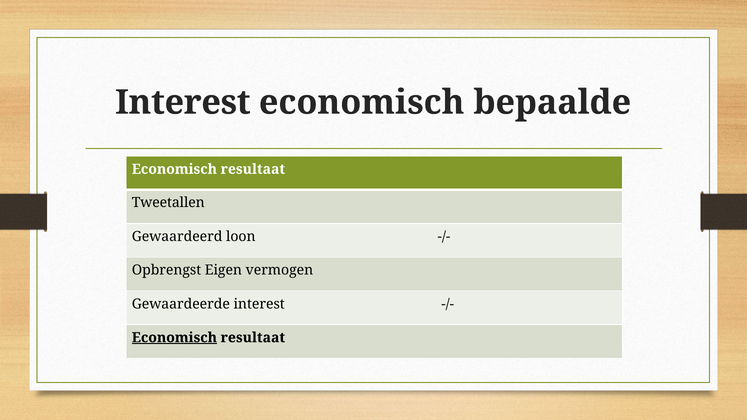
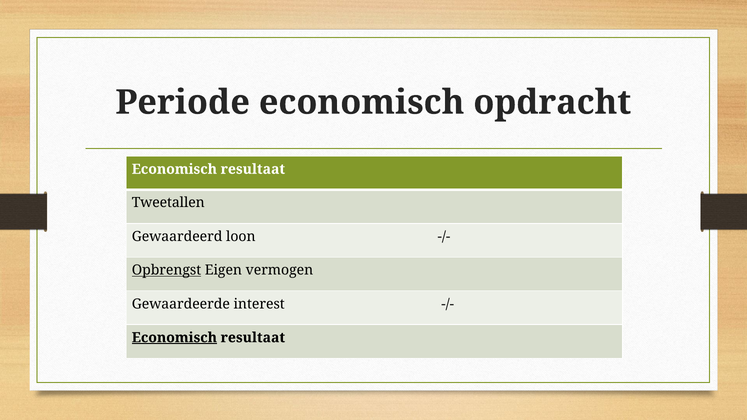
Interest at (183, 102): Interest -> Periode
bepaalde: bepaalde -> opdracht
Opbrengst underline: none -> present
